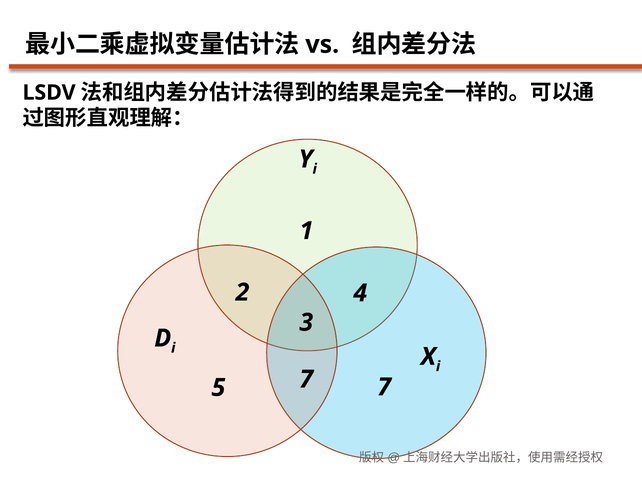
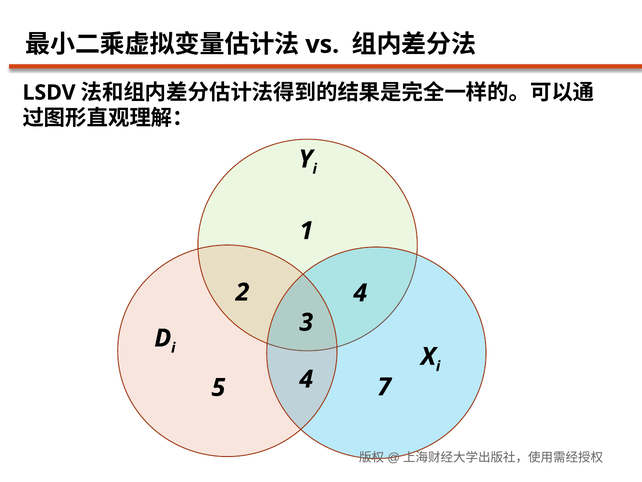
5 7: 7 -> 4
